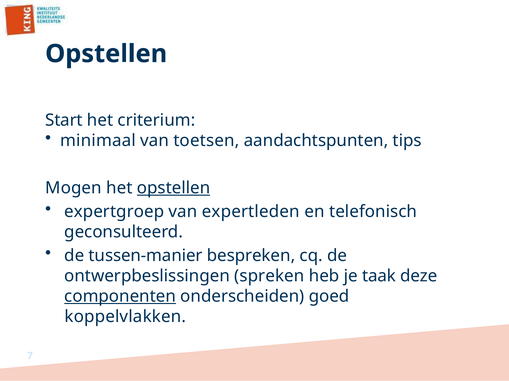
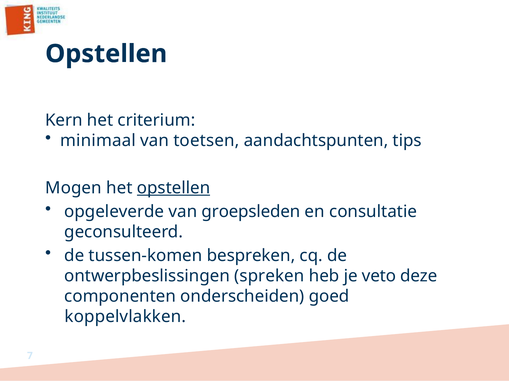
Start: Start -> Kern
expertgroep: expertgroep -> opgeleverde
expertleden: expertleden -> groepsleden
telefonisch: telefonisch -> consultatie
tussen-manier: tussen-manier -> tussen-komen
taak: taak -> veto
componenten underline: present -> none
